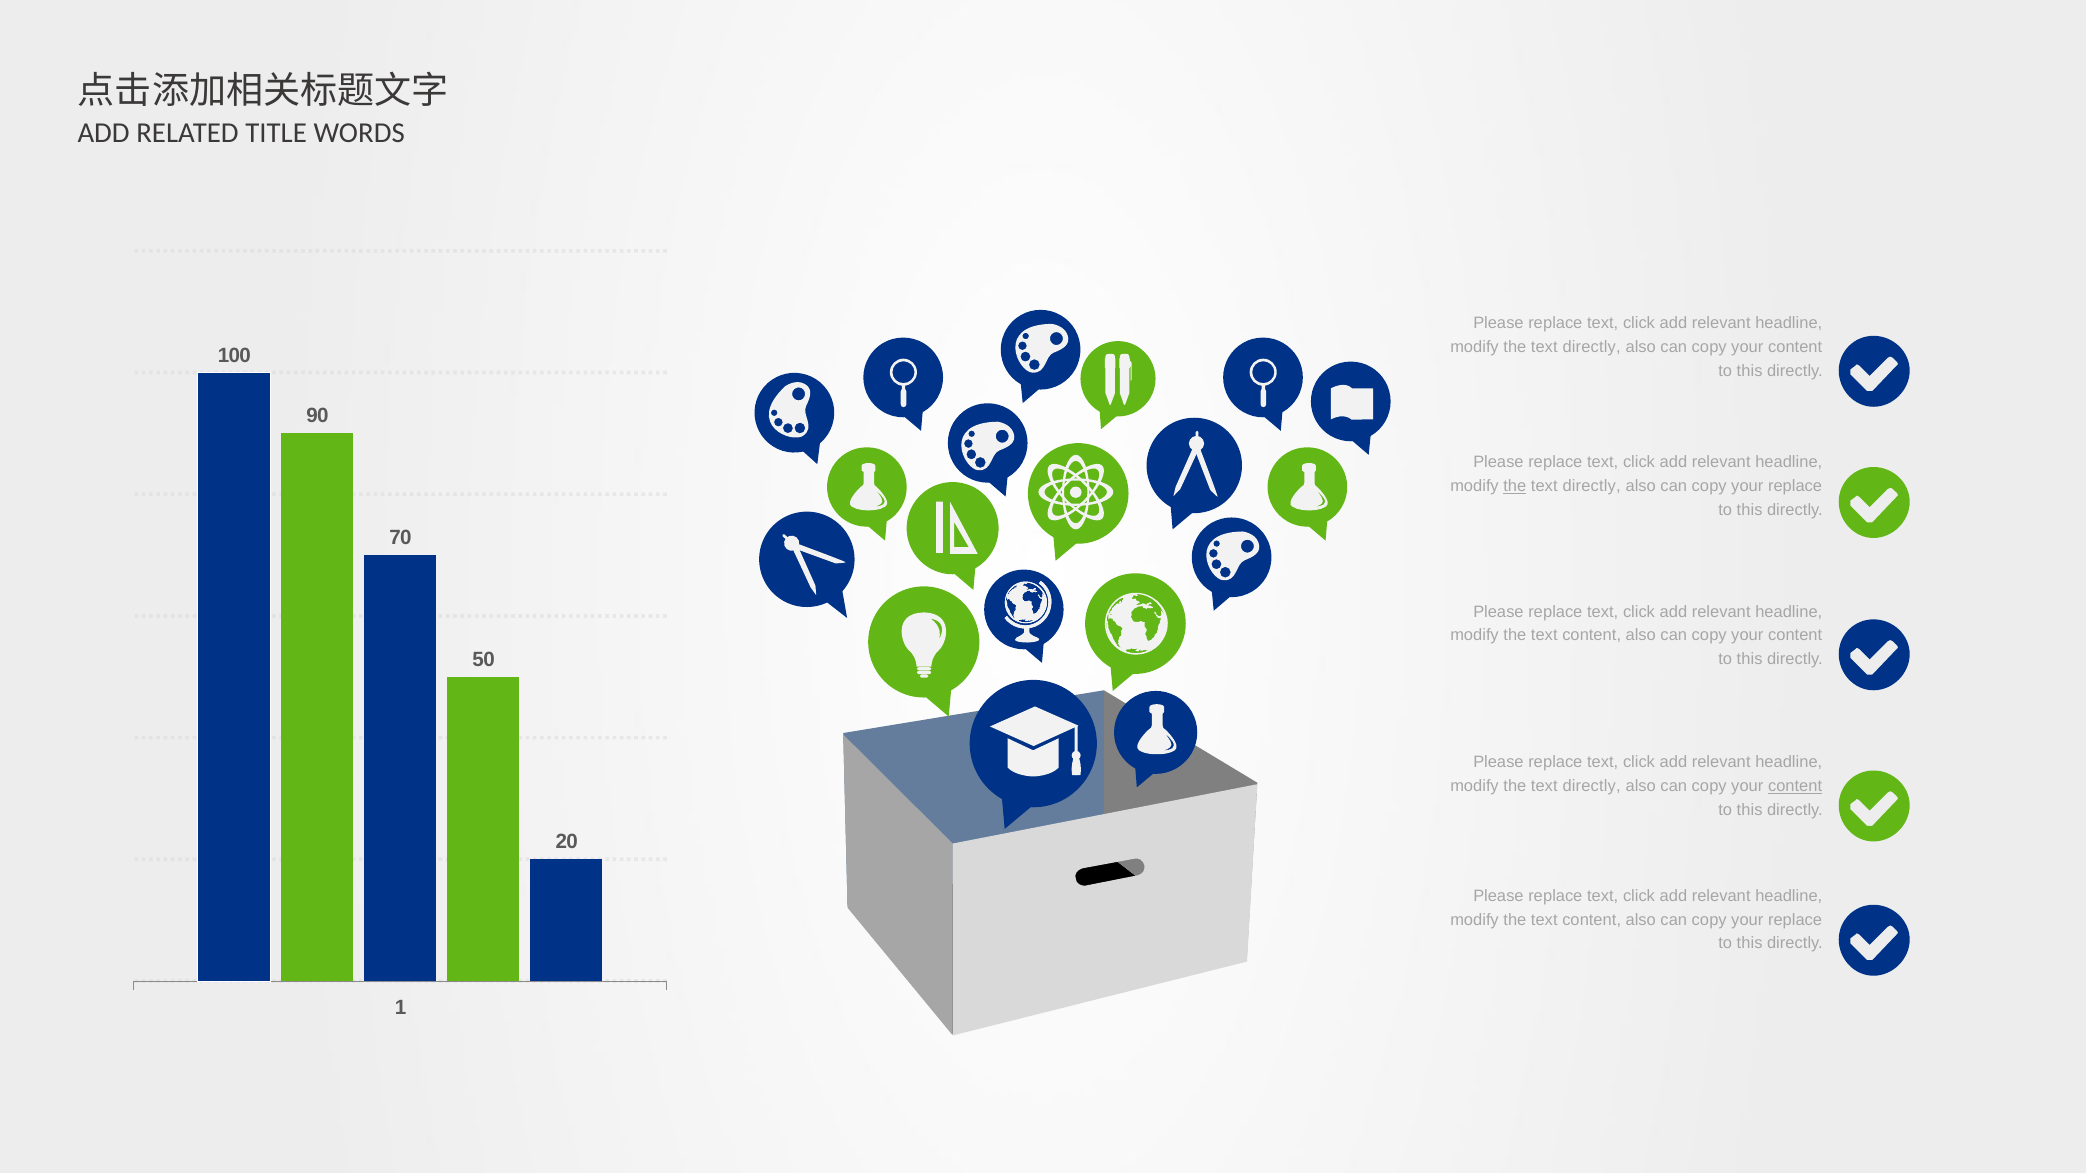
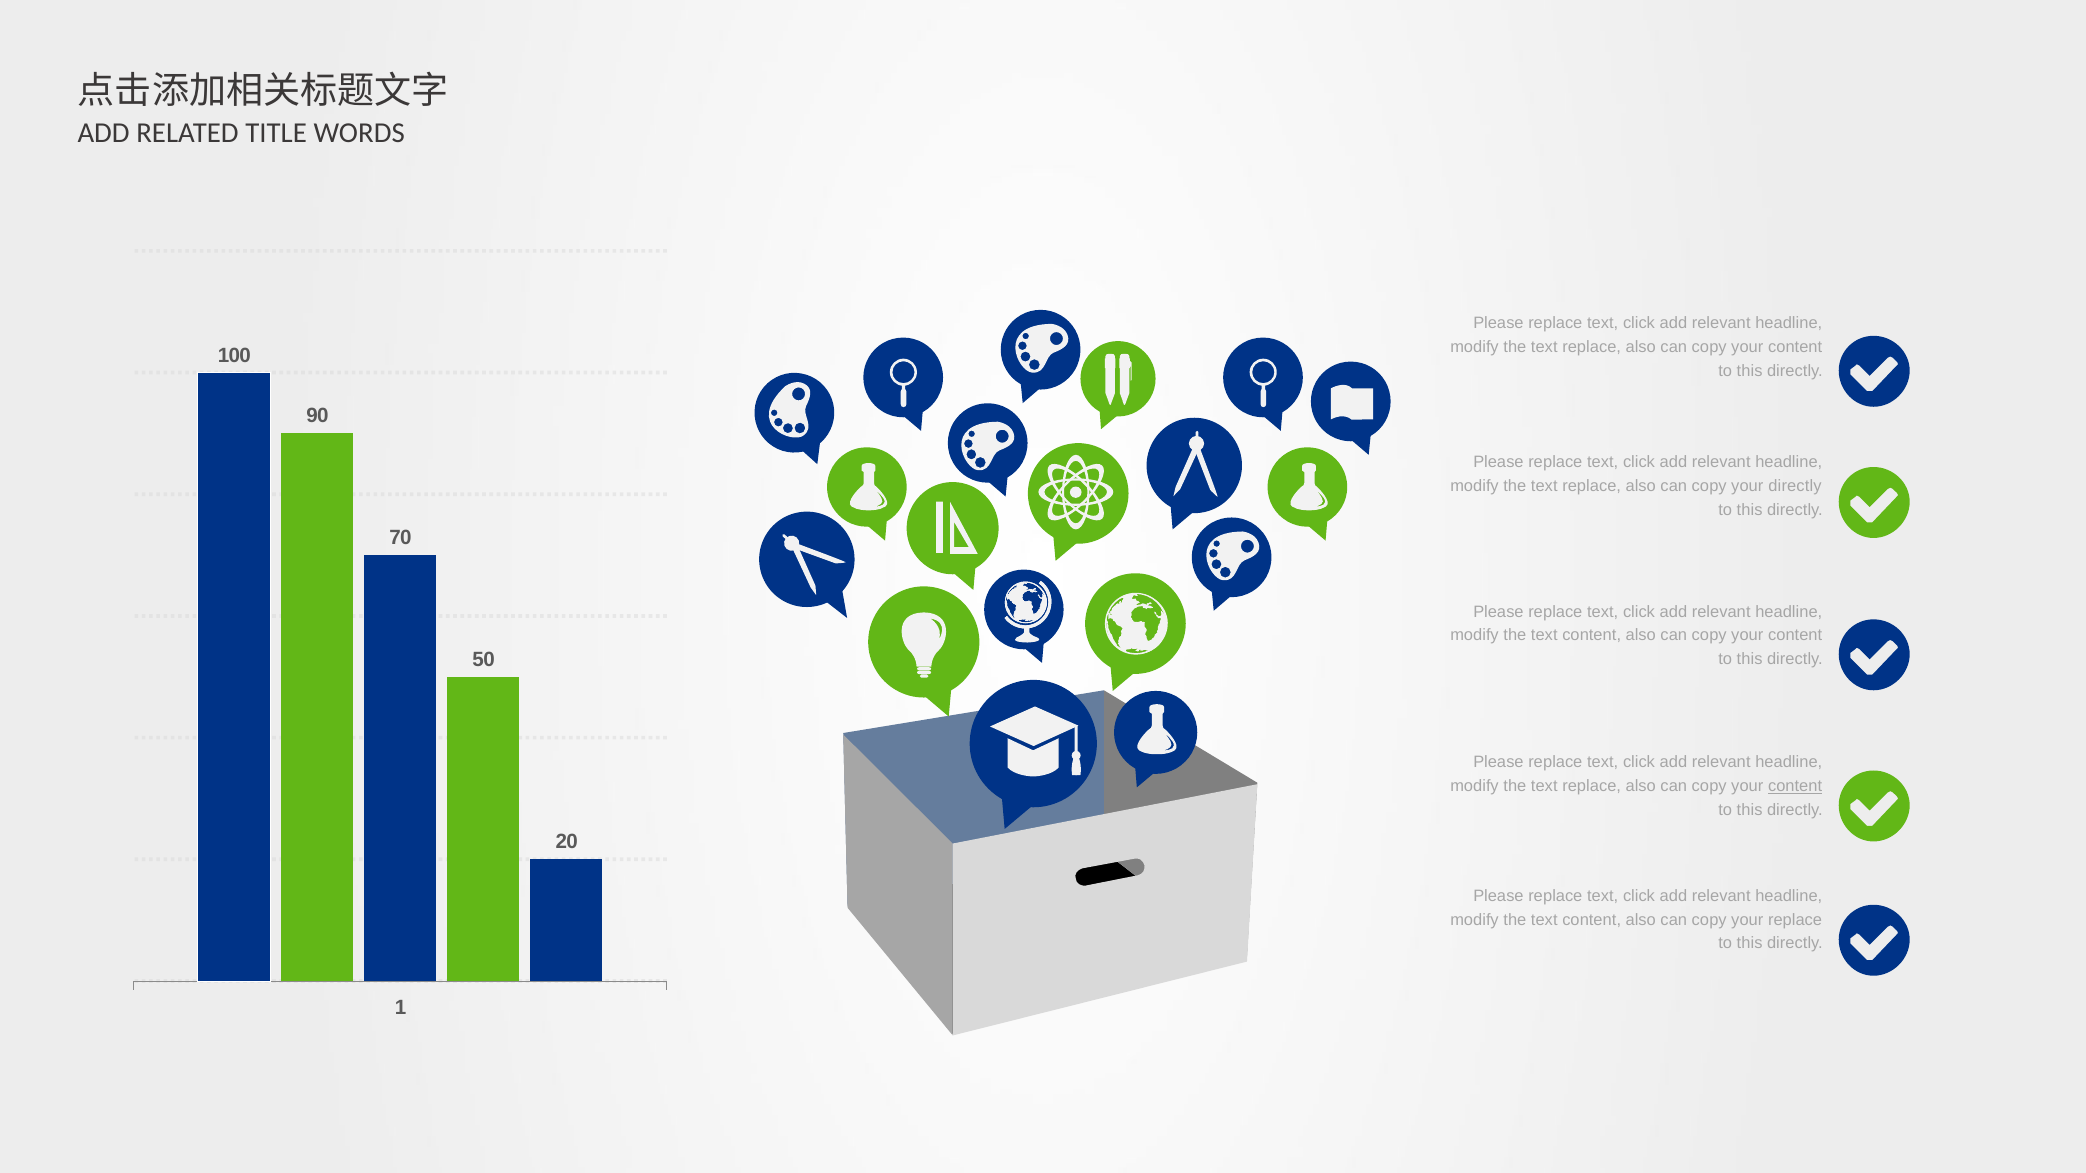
directly at (1592, 347): directly -> replace
the at (1515, 486) underline: present -> none
directly at (1592, 486): directly -> replace
replace at (1795, 486): replace -> directly
directly at (1592, 786): directly -> replace
